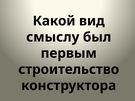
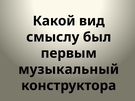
строительство: строительство -> музыкальный
